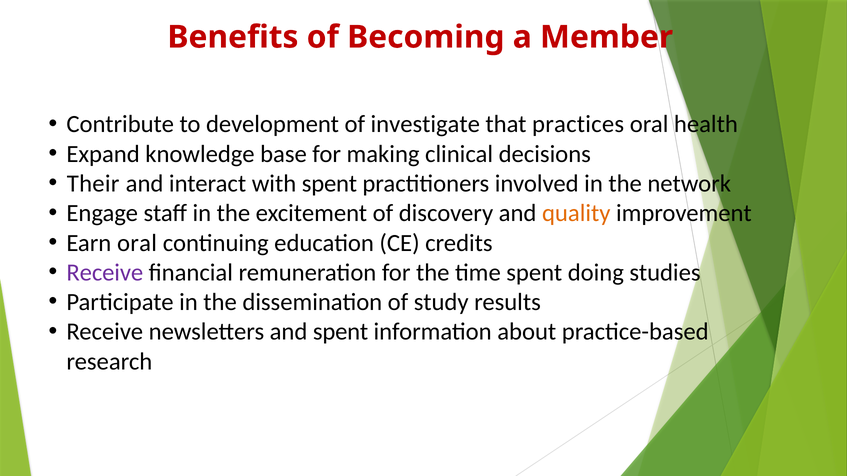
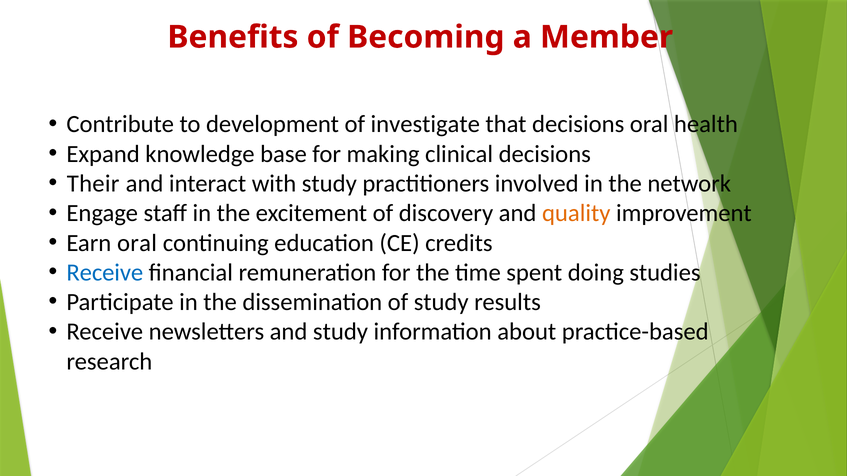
that practices: practices -> decisions
with spent: spent -> study
Receive at (105, 273) colour: purple -> blue
and spent: spent -> study
